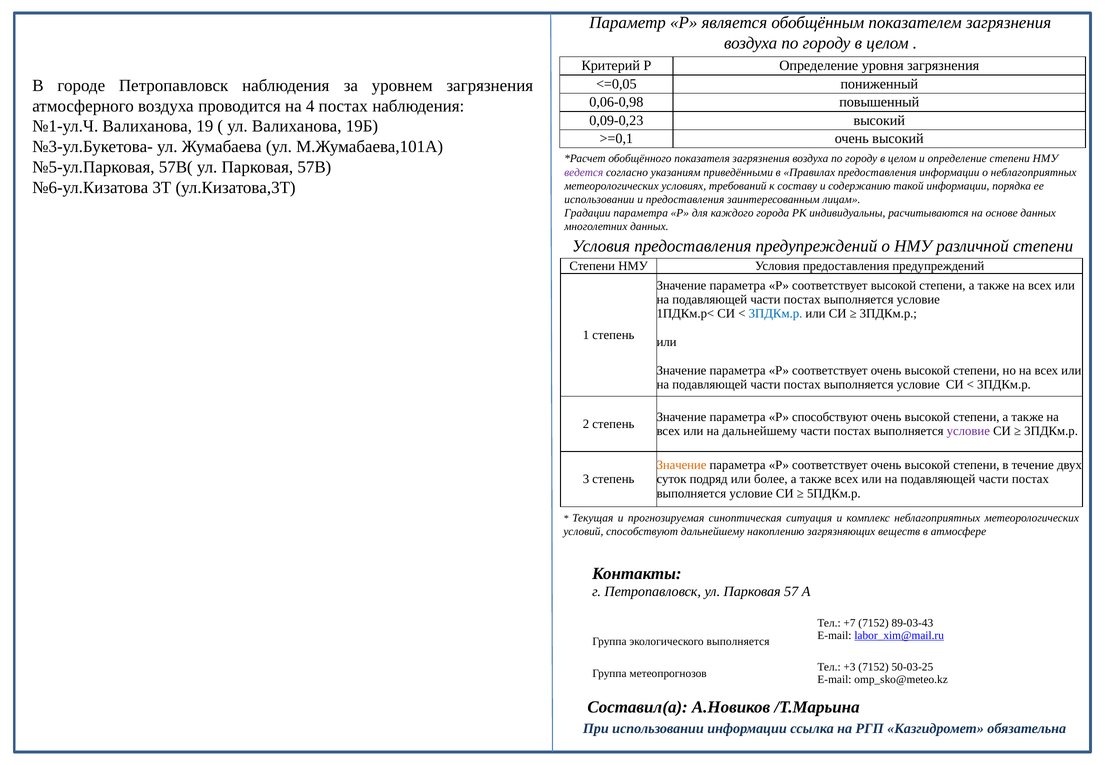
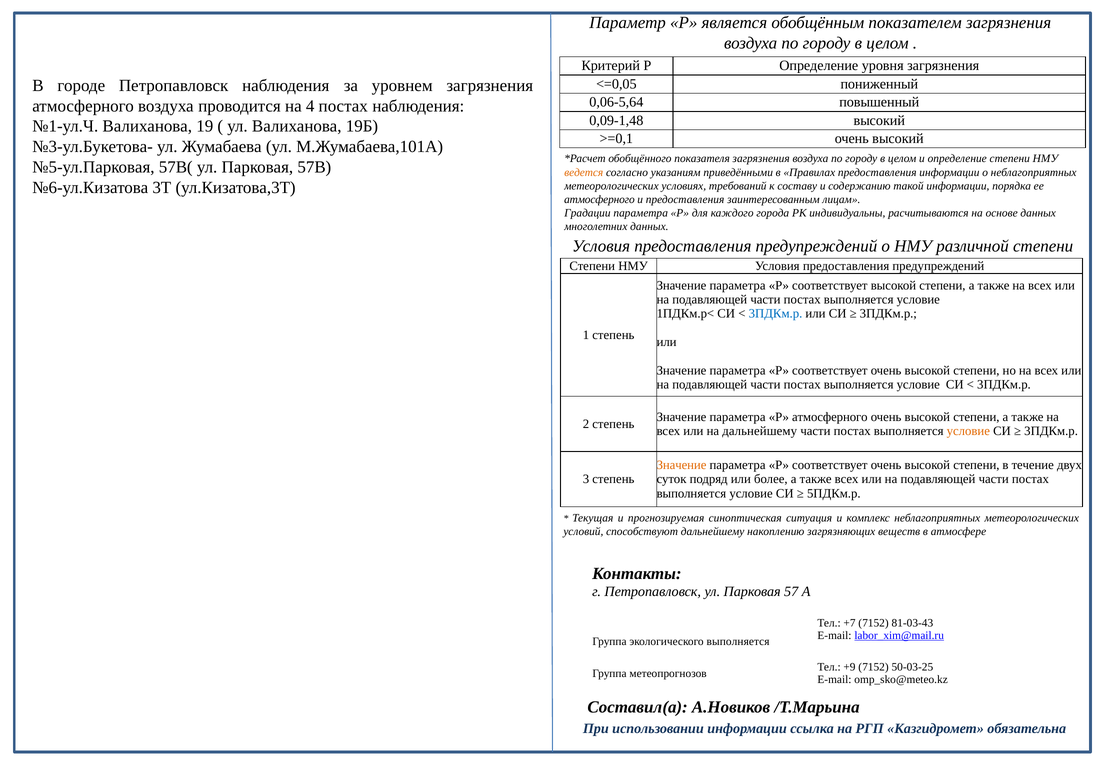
0,06-0,98: 0,06-0,98 -> 0,06-5,64
0,09-0,23: 0,09-0,23 -> 0,09-1,48
ведется colour: purple -> orange
использовании at (599, 199): использовании -> атмосферного
Р способствуют: способствуют -> атмосферного
условие at (968, 431) colour: purple -> orange
89-03-43: 89-03-43 -> 81-03-43
+3: +3 -> +9
